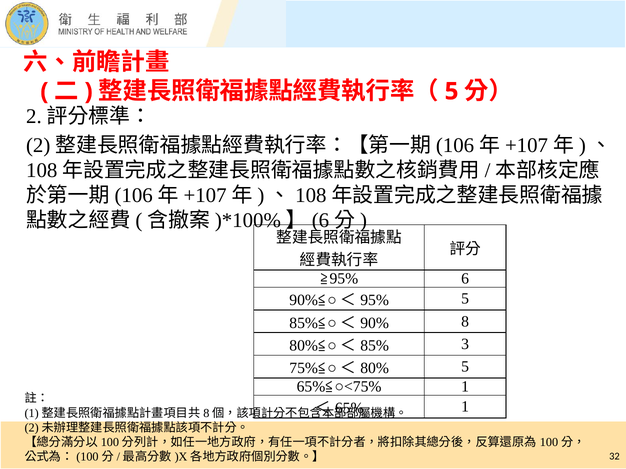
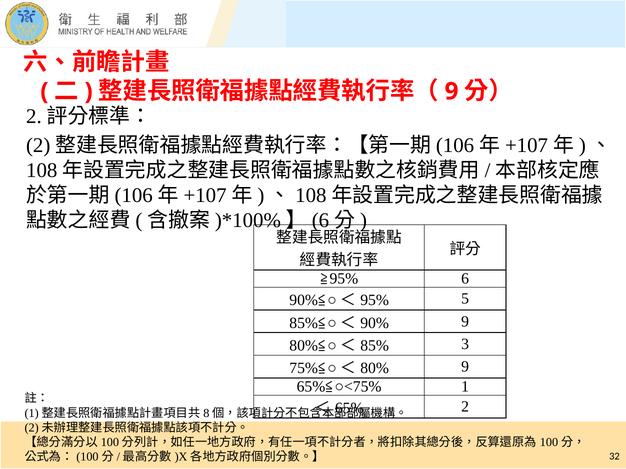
5 at (452, 91): 5 -> 9
8 at (465, 322): 8 -> 9
5 at (465, 367): 5 -> 9
1 at (465, 407): 1 -> 2
